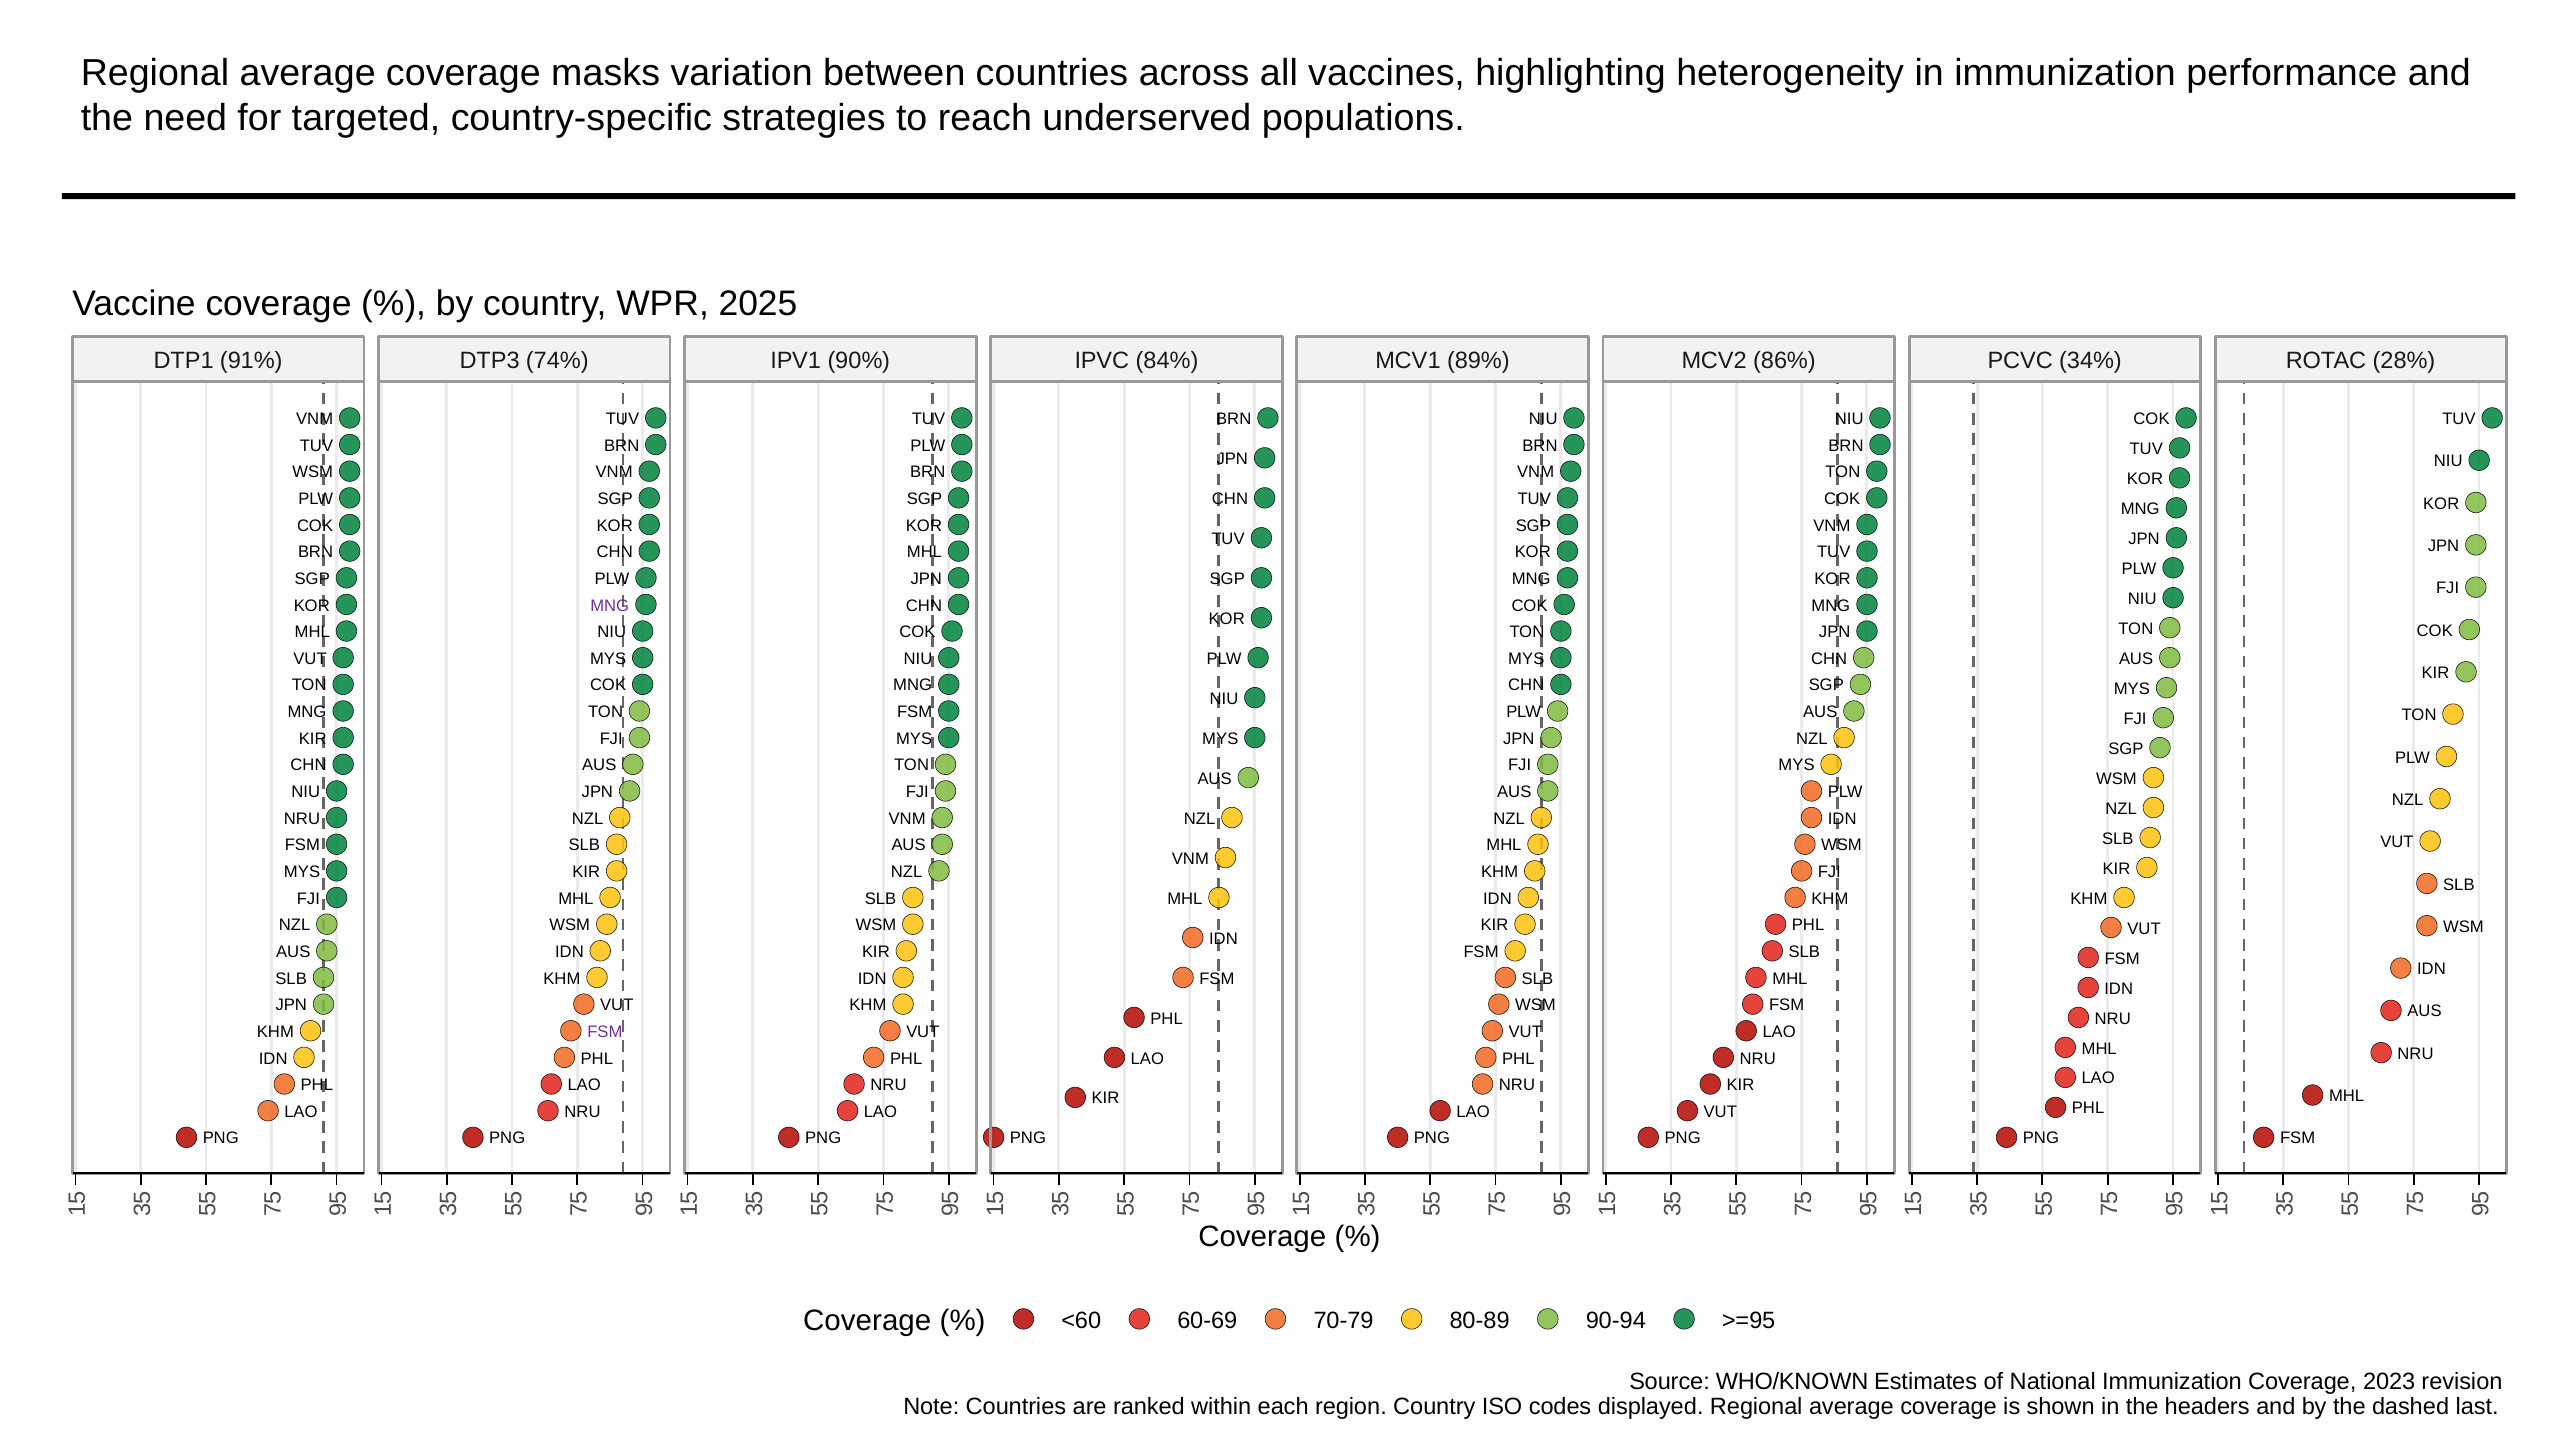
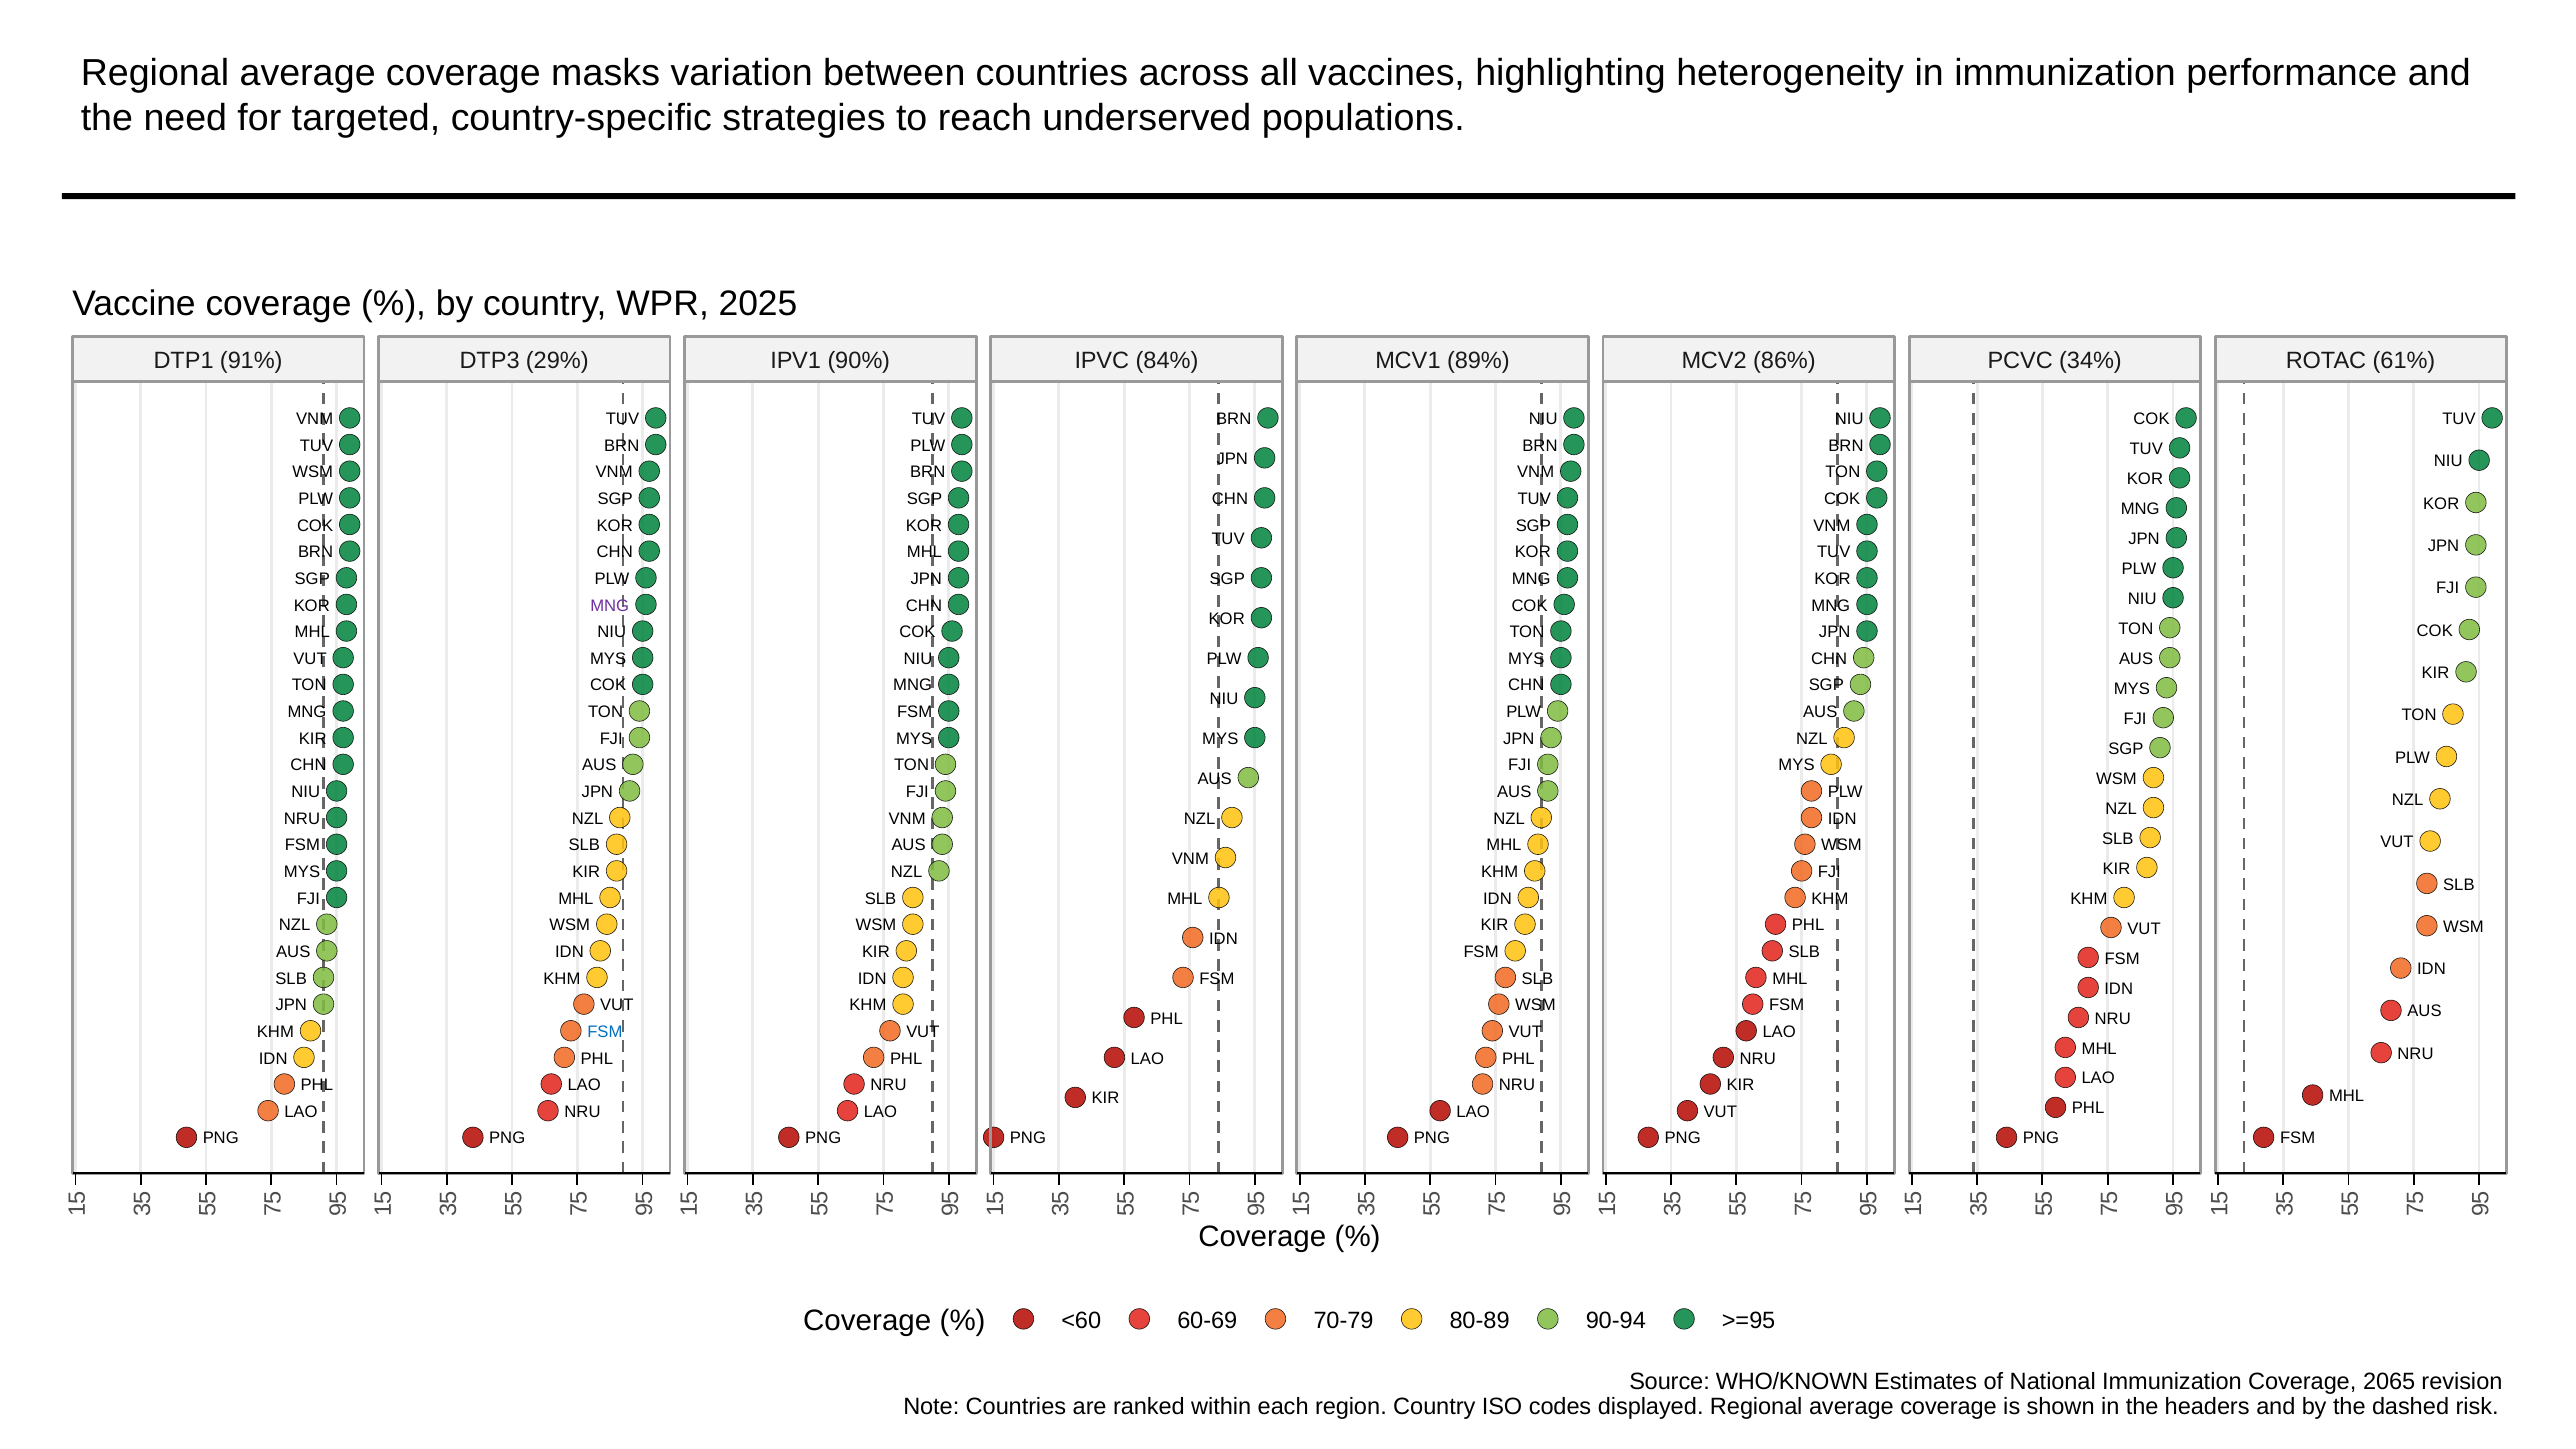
74%: 74% -> 29%
28%: 28% -> 61%
FSM at (605, 1032) colour: purple -> blue
2023: 2023 -> 2065
last: last -> risk
